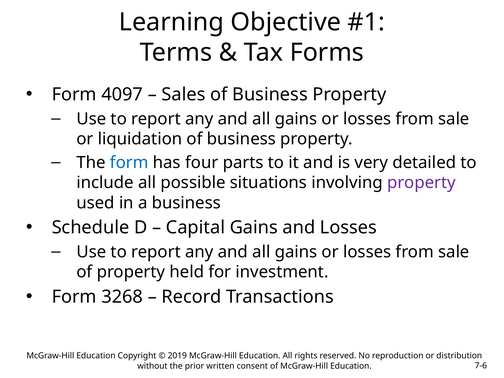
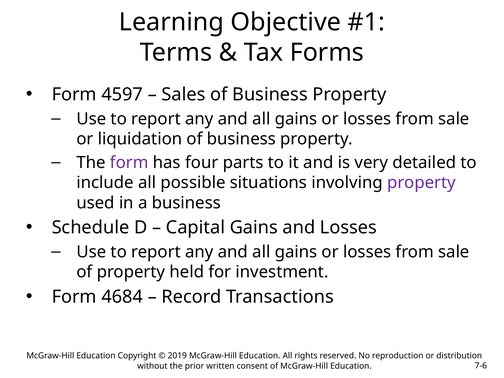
4097: 4097 -> 4597
form at (129, 163) colour: blue -> purple
3268: 3268 -> 4684
